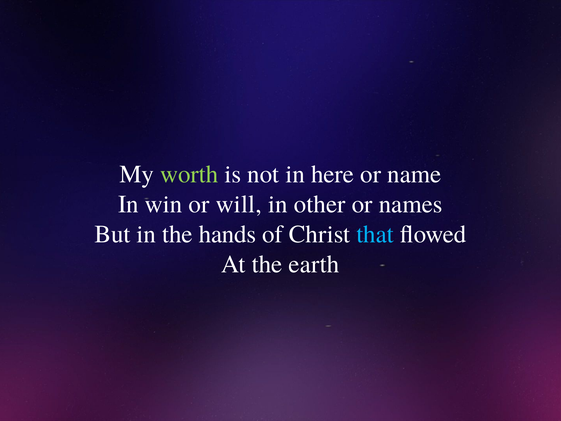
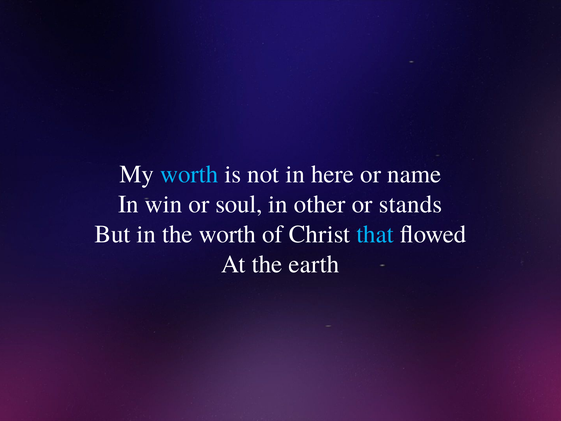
worth at (189, 174) colour: light green -> light blue
will: will -> soul
names: names -> stands
the hands: hands -> worth
